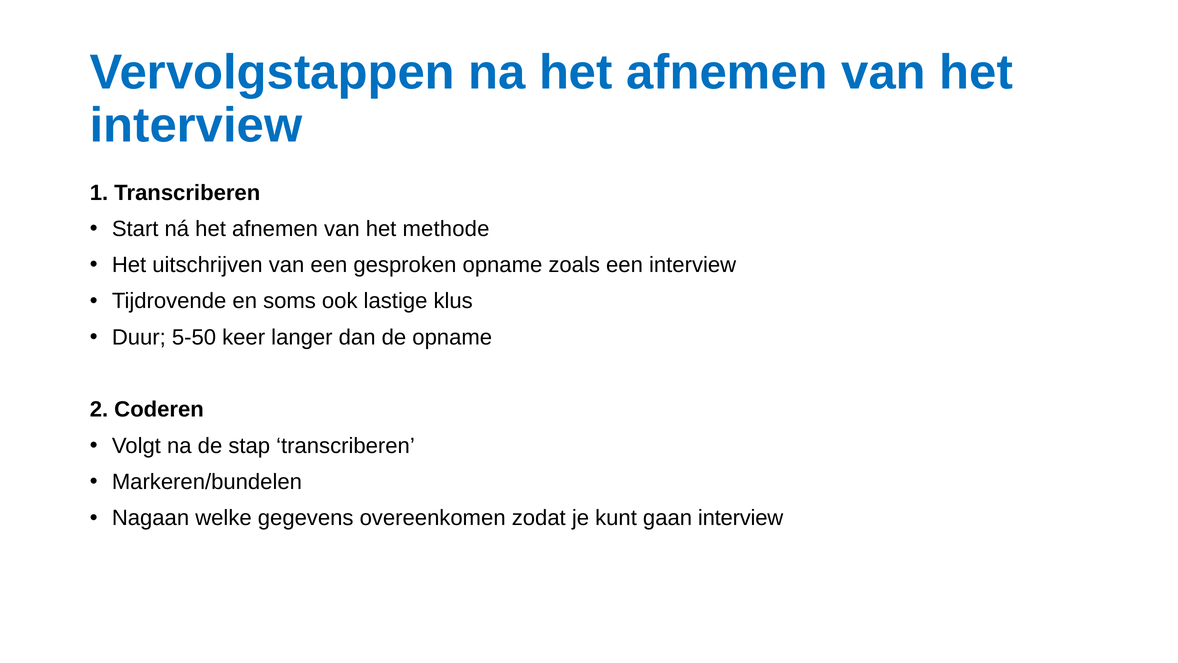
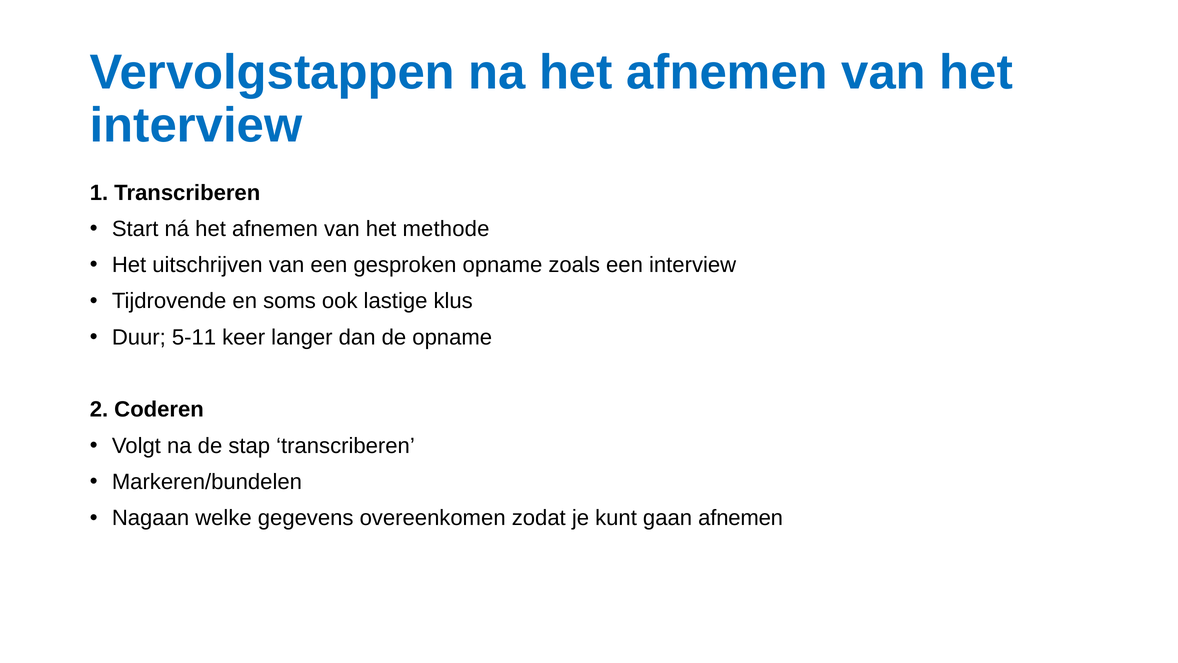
5-50: 5-50 -> 5-11
gaan interview: interview -> afnemen
